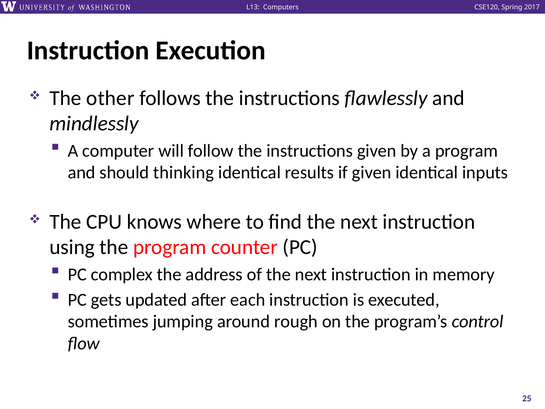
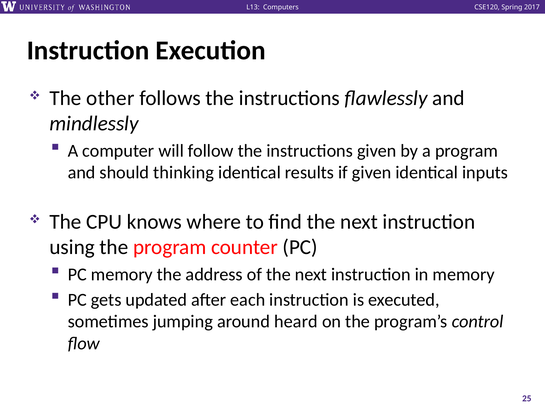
PC complex: complex -> memory
rough: rough -> heard
